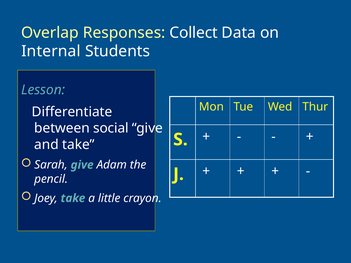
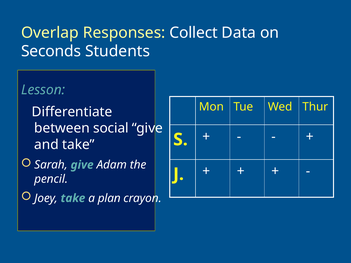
Internal: Internal -> Seconds
little: little -> plan
